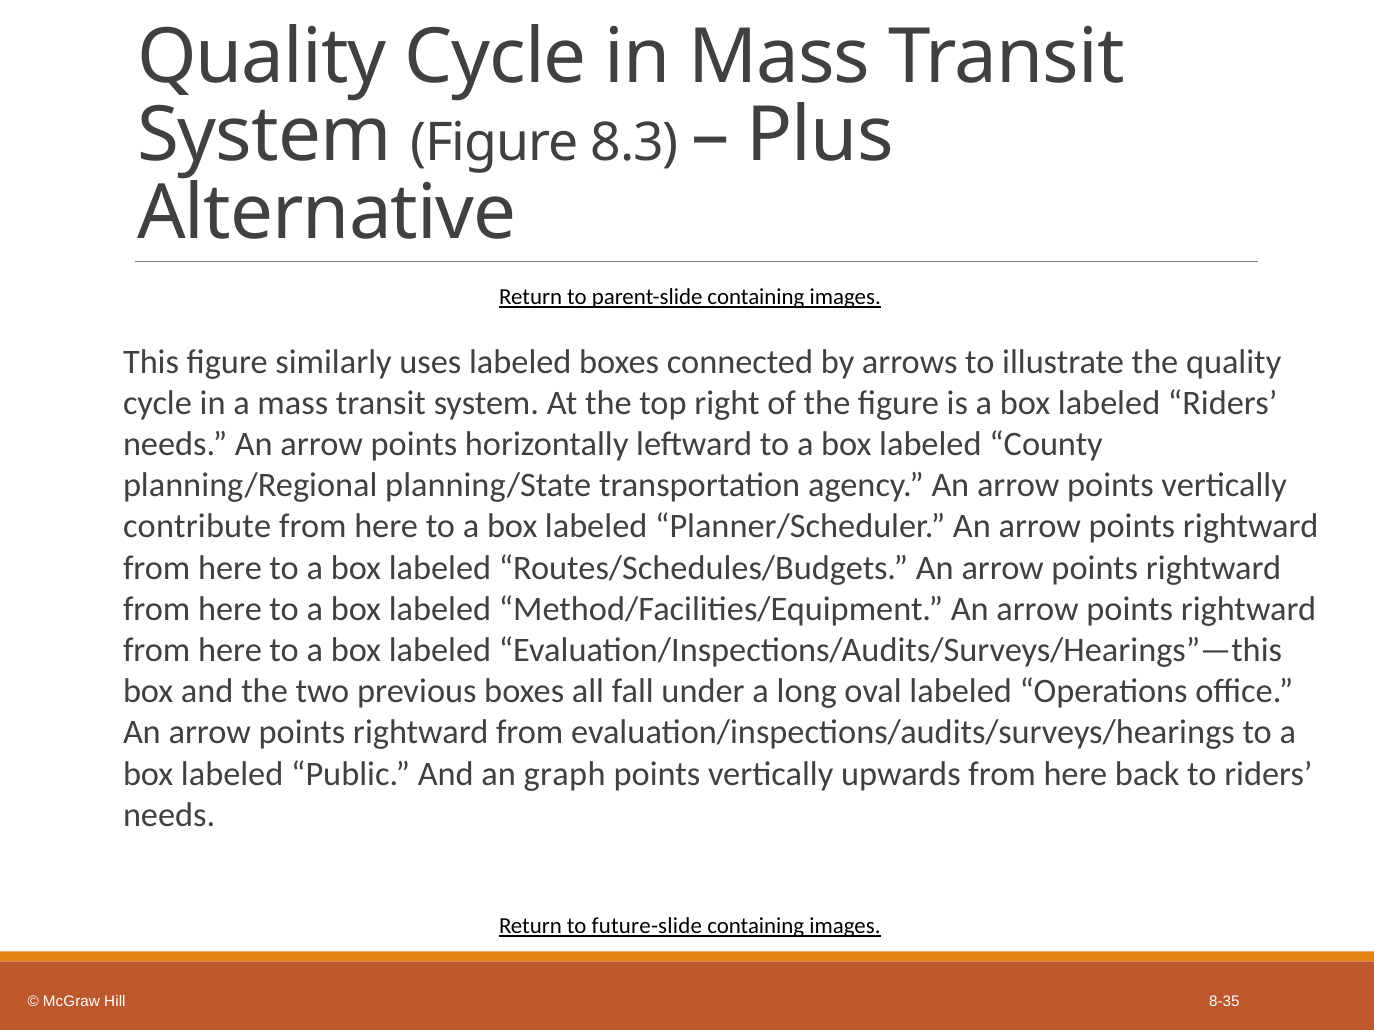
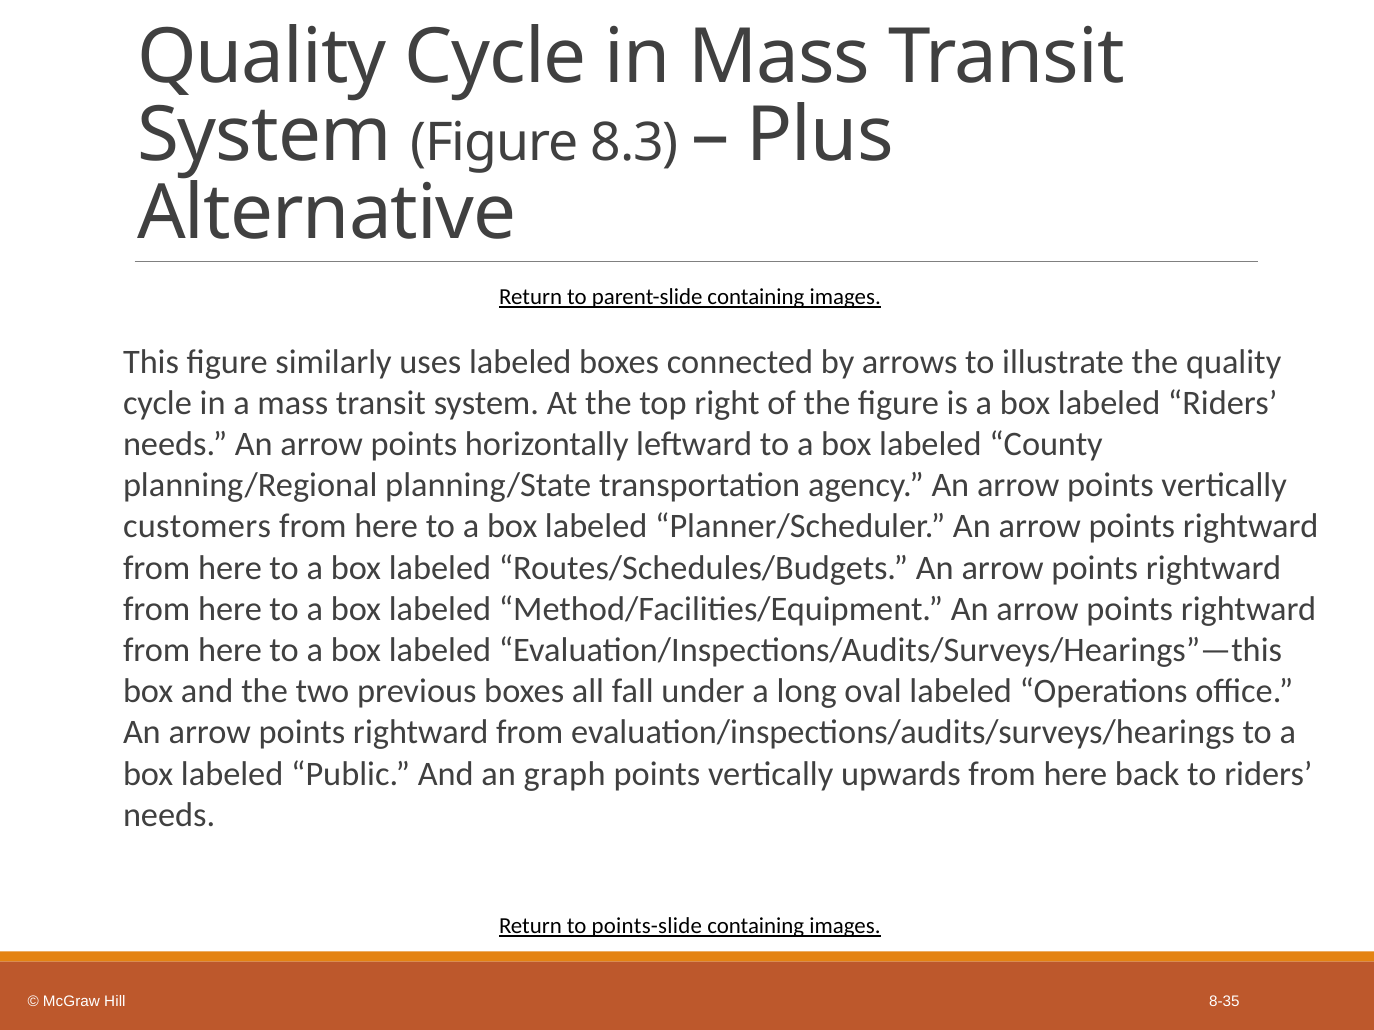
contribute: contribute -> customers
future-slide: future-slide -> points-slide
